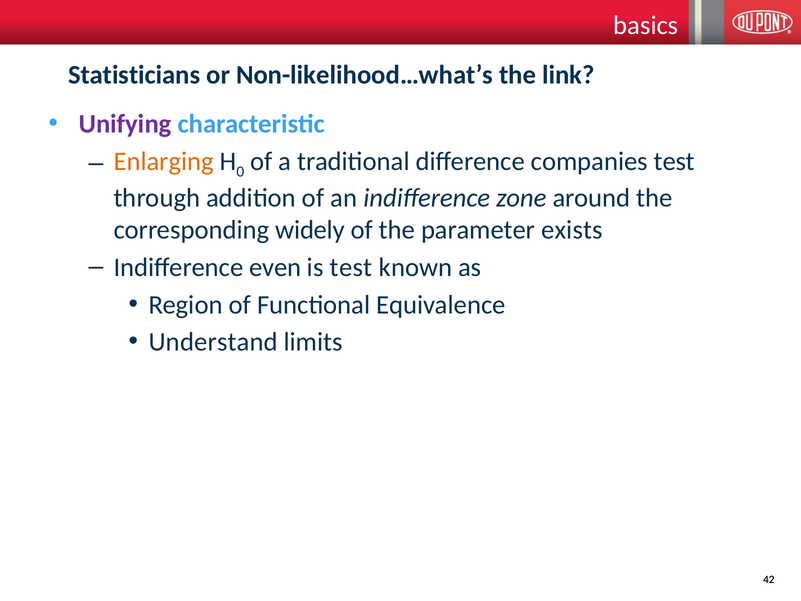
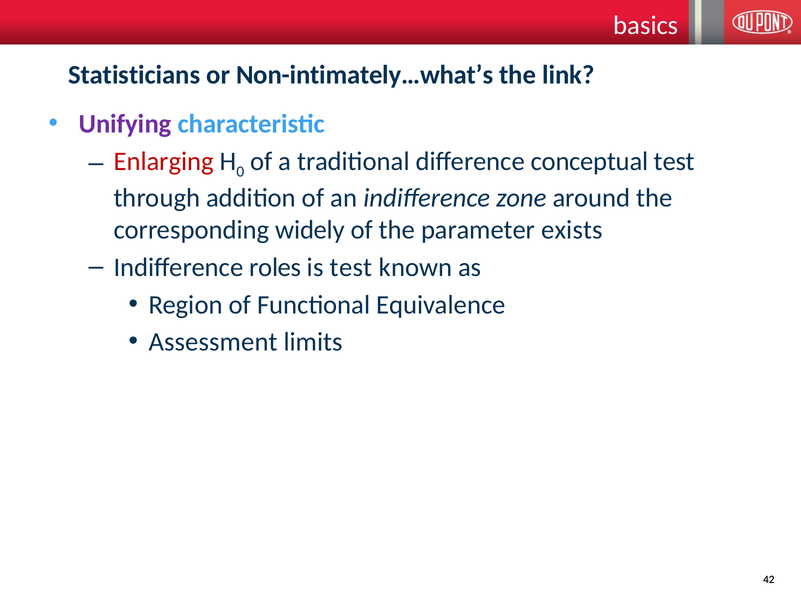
Non-likelihood…what’s: Non-likelihood…what’s -> Non-intimately…what’s
Enlarging colour: orange -> red
companies: companies -> conceptual
even: even -> roles
Understand: Understand -> Assessment
